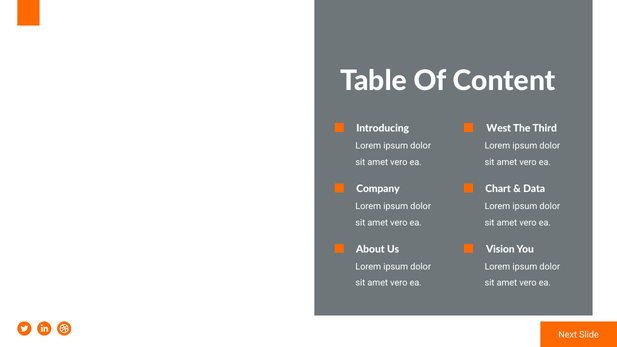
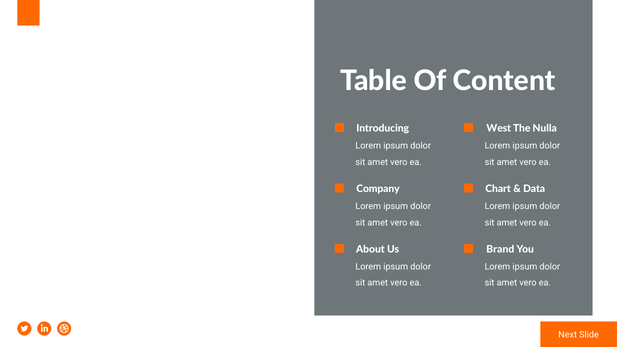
Third: Third -> Nulla
Vision: Vision -> Brand
